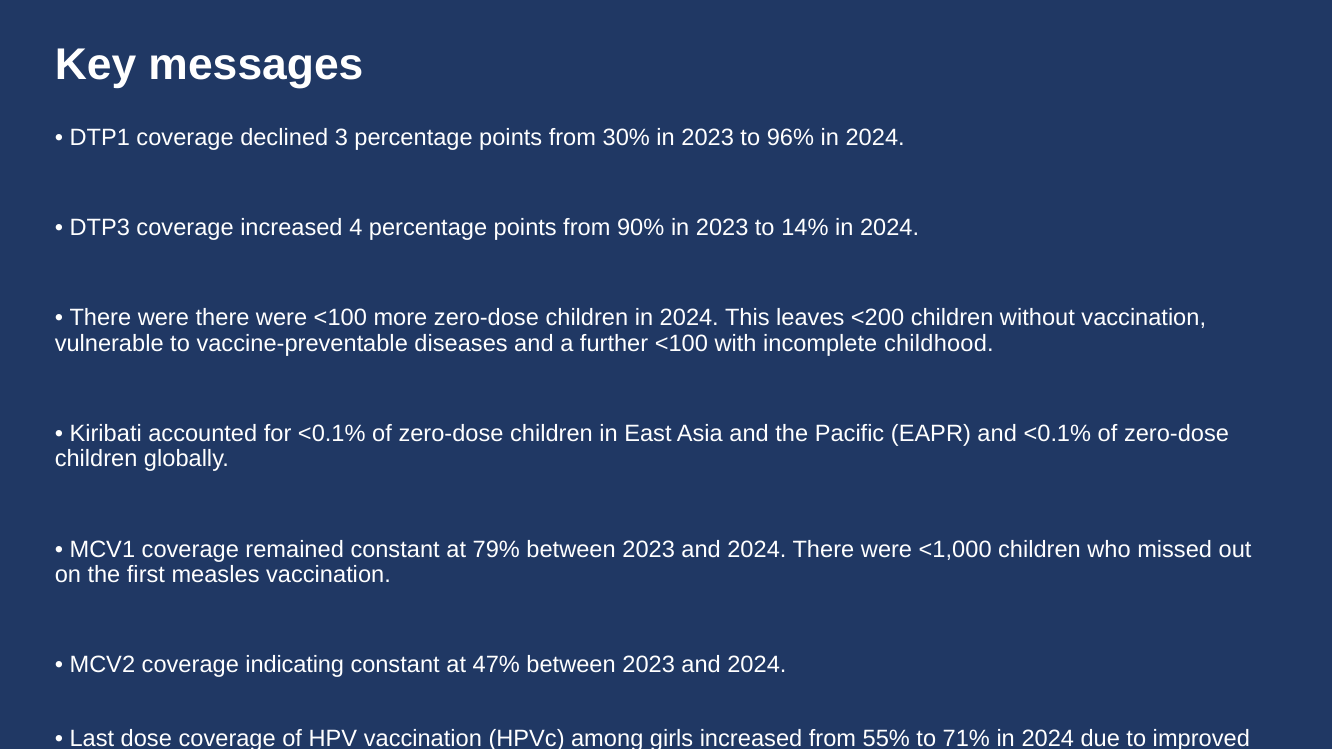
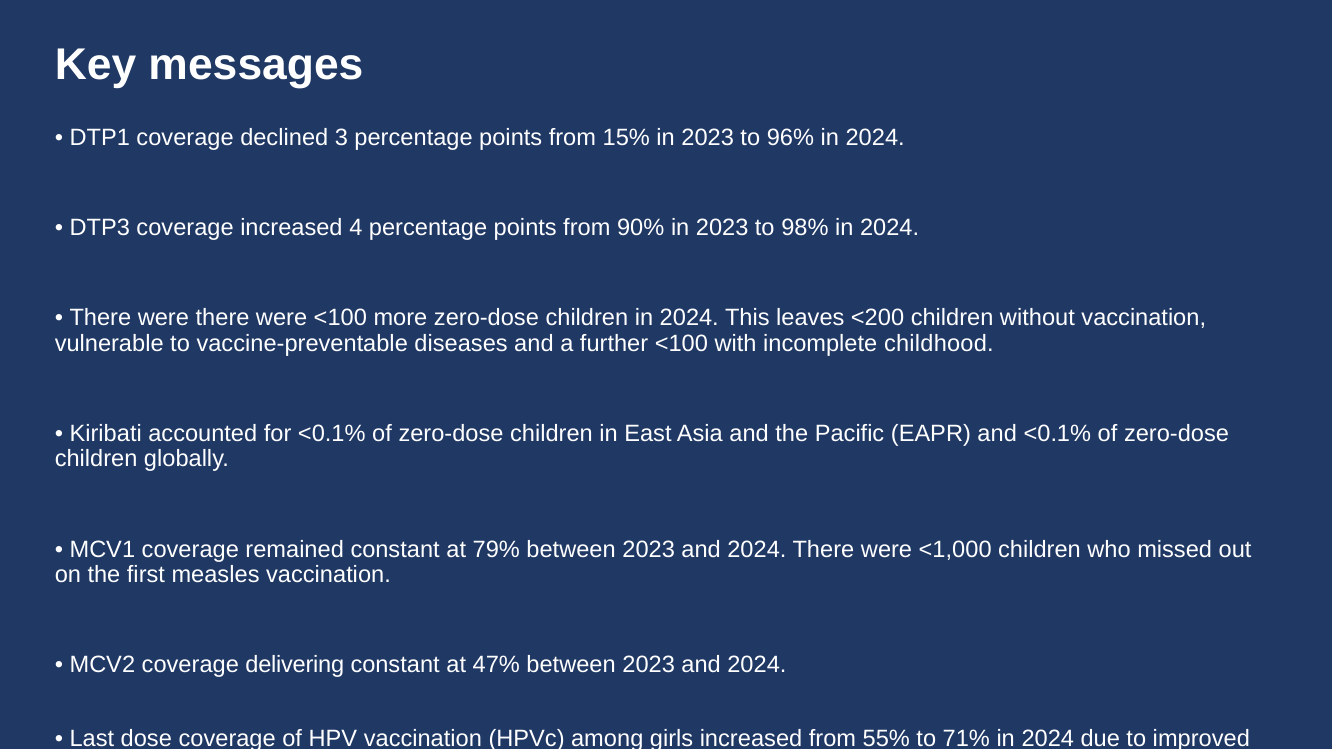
30%: 30% -> 15%
14%: 14% -> 98%
indicating: indicating -> delivering
